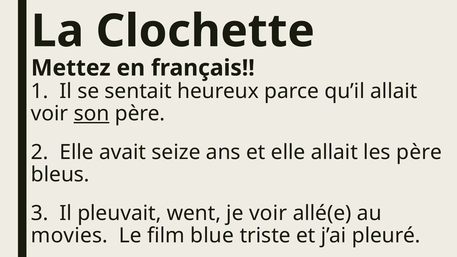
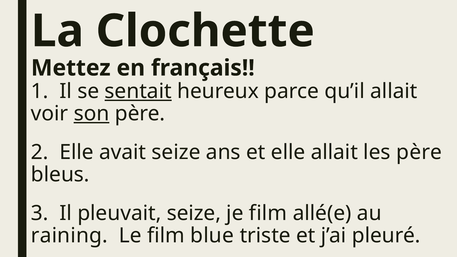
sentait underline: none -> present
pleuvait went: went -> seize
je voir: voir -> film
movies: movies -> raining
